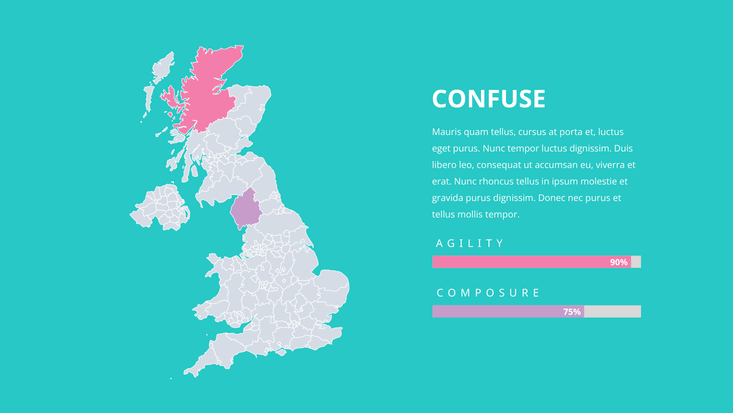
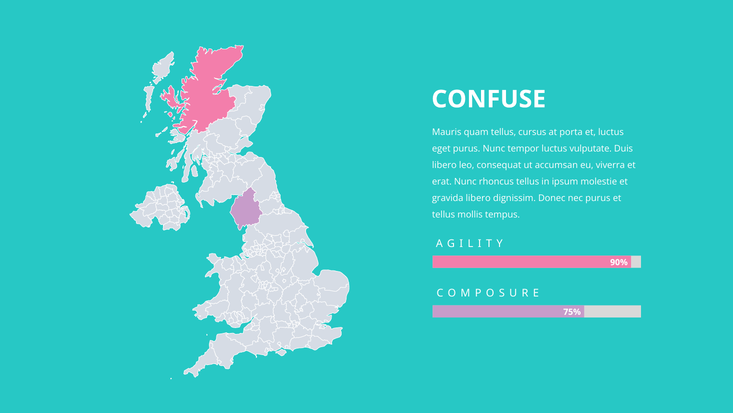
luctus dignissim: dignissim -> vulputate
gravida purus: purus -> libero
mollis tempor: tempor -> tempus
